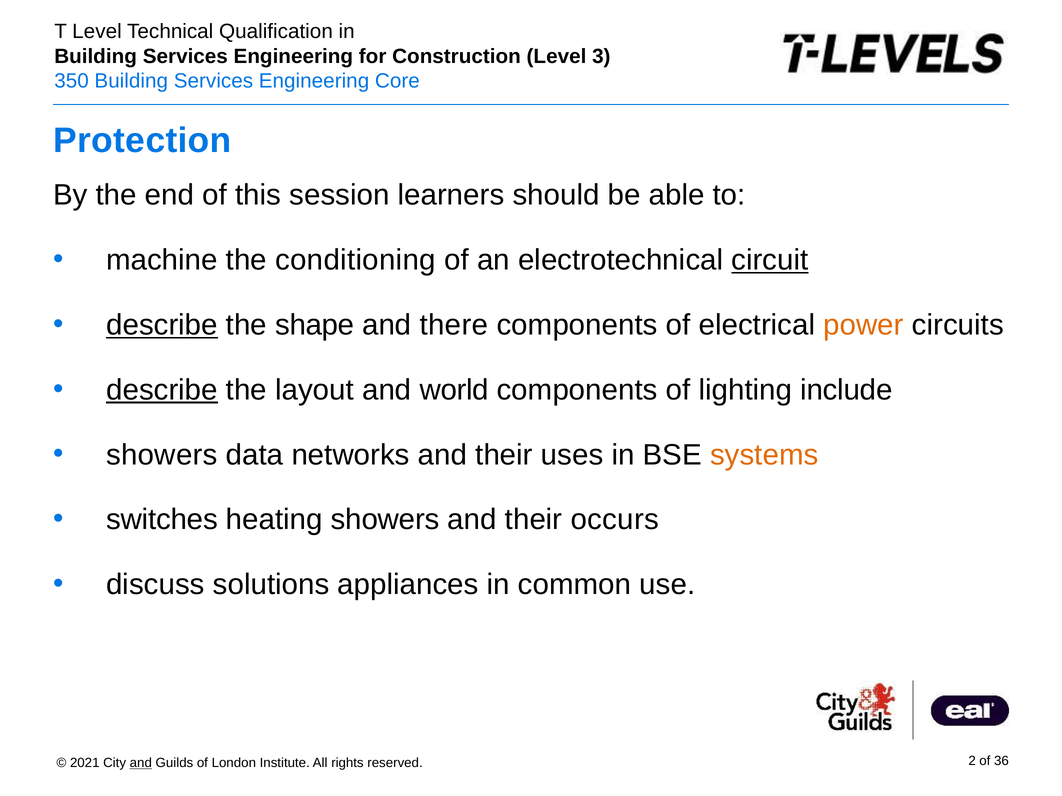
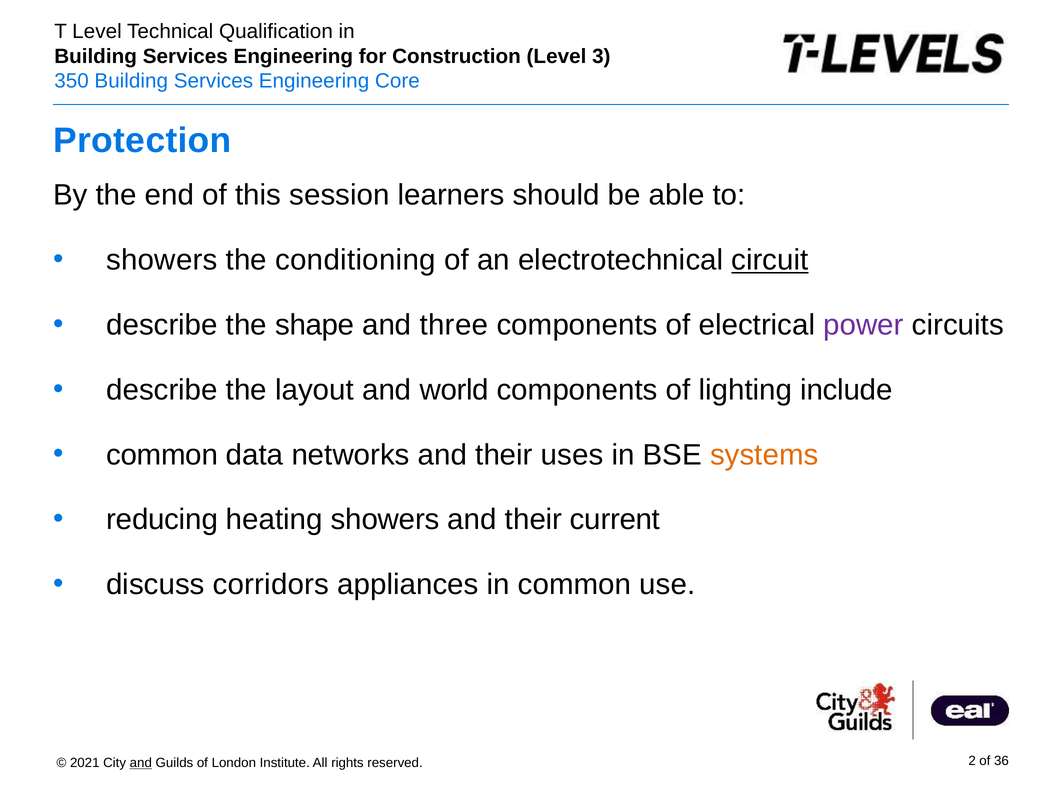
machine at (162, 260): machine -> showers
describe at (162, 325) underline: present -> none
there: there -> three
power colour: orange -> purple
describe at (162, 390) underline: present -> none
showers at (162, 455): showers -> common
switches: switches -> reducing
occurs: occurs -> current
solutions: solutions -> corridors
